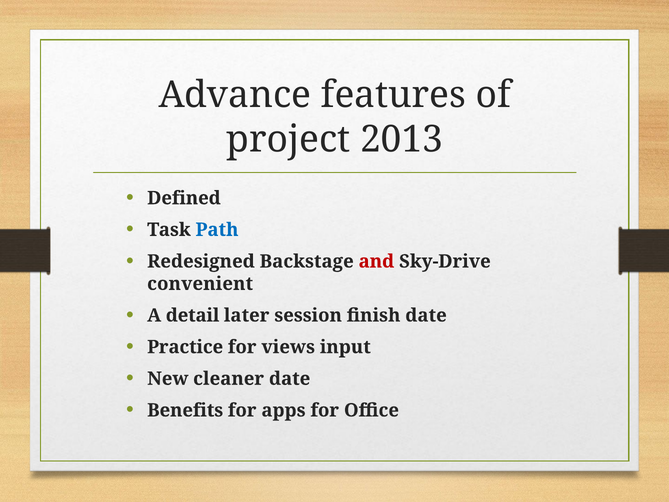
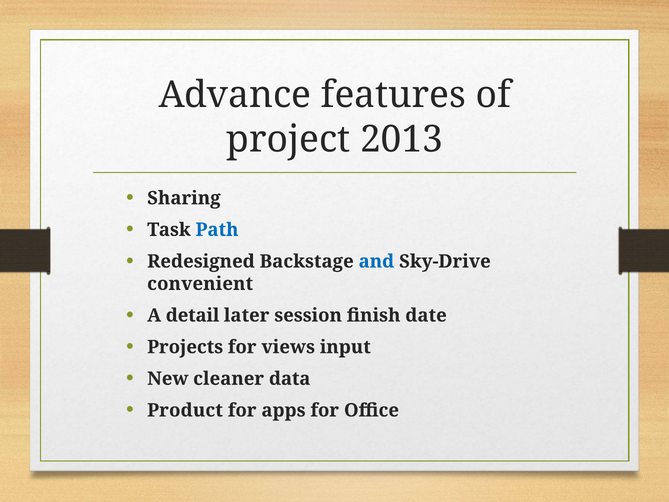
Defined: Defined -> Sharing
and colour: red -> blue
Practice: Practice -> Projects
cleaner date: date -> data
Benefits: Benefits -> Product
